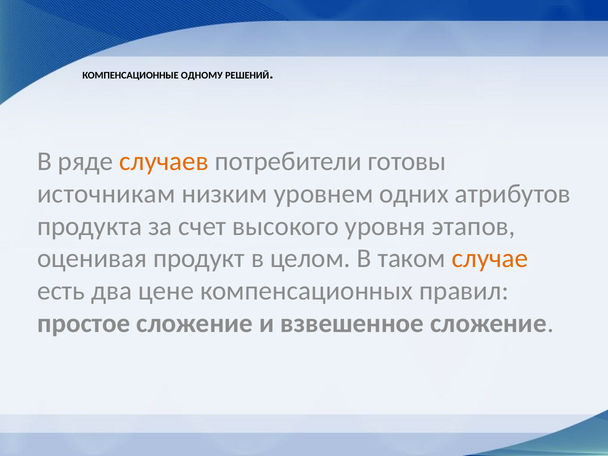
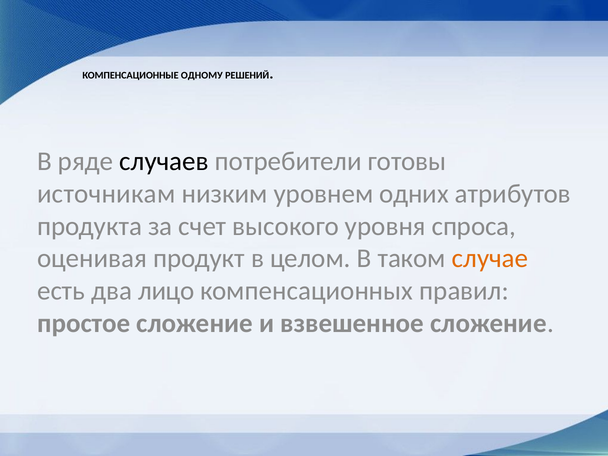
случаев colour: orange -> black
этапов: этапов -> спроса
цене: цене -> лицо
